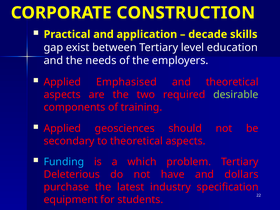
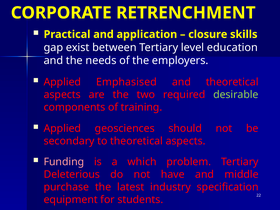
CONSTRUCTION: CONSTRUCTION -> RETRENCHMENT
decade: decade -> closure
Funding colour: light blue -> pink
dollars: dollars -> middle
